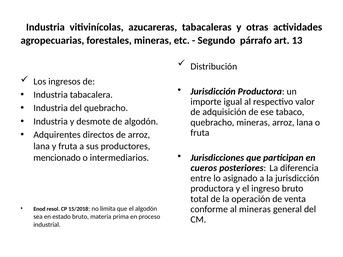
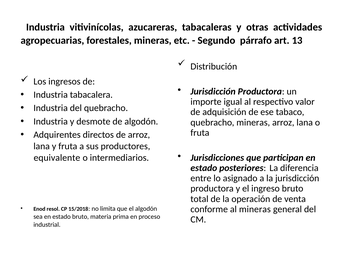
mencionado: mencionado -> equivalente
cueros at (204, 168): cueros -> estado
